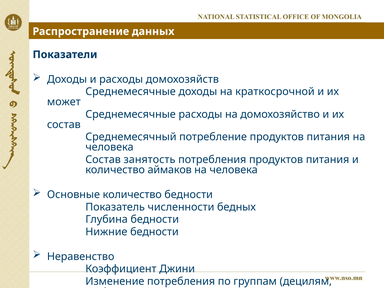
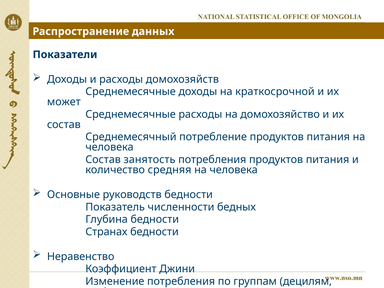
аймаков: аймаков -> средняя
Основные количество: количество -> руководств
Нижние: Нижние -> Странах
